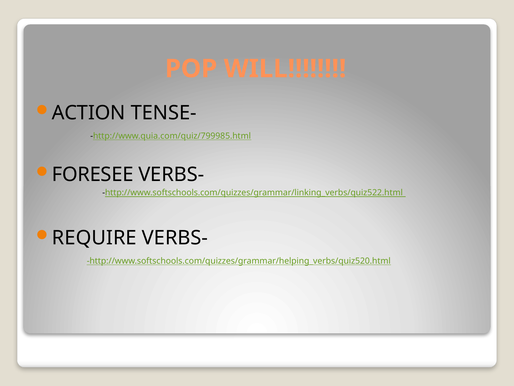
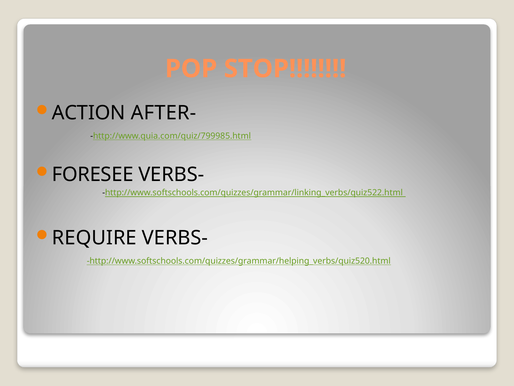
WILL: WILL -> STOP
TENSE-: TENSE- -> AFTER-
